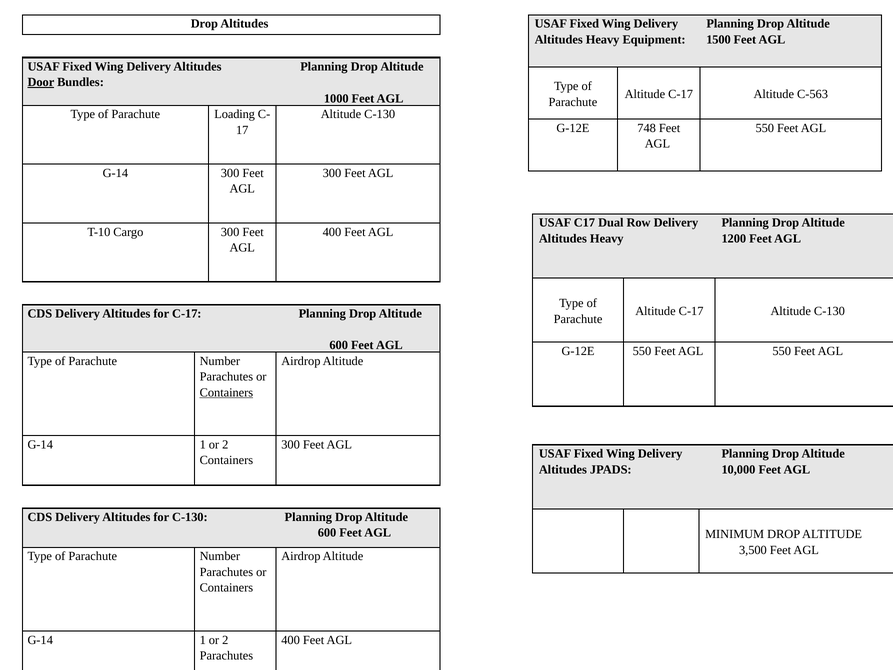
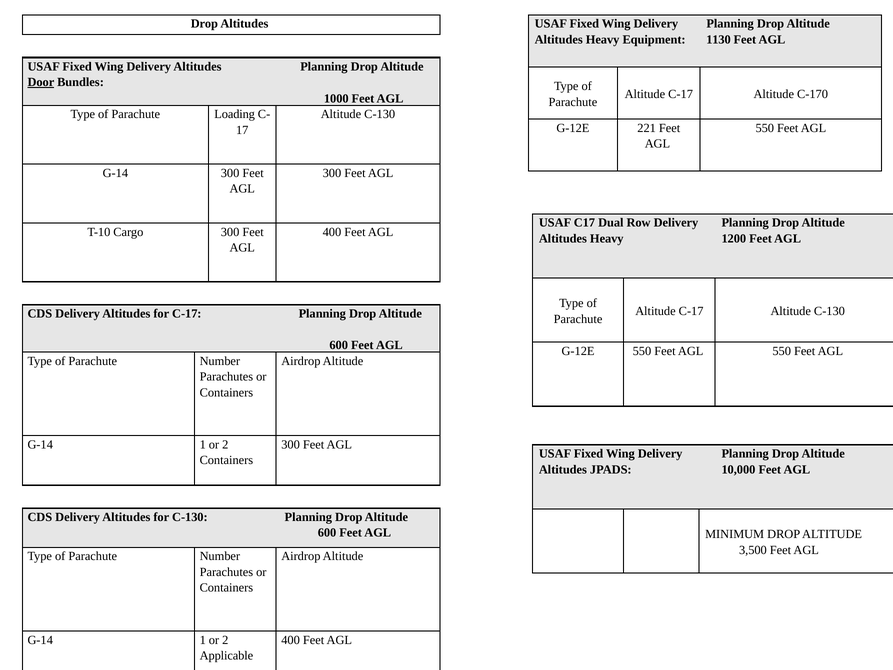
1500: 1500 -> 1130
C-563: C-563 -> C-170
748: 748 -> 221
Containers at (226, 392) underline: present -> none
Parachutes at (226, 655): Parachutes -> Applicable
